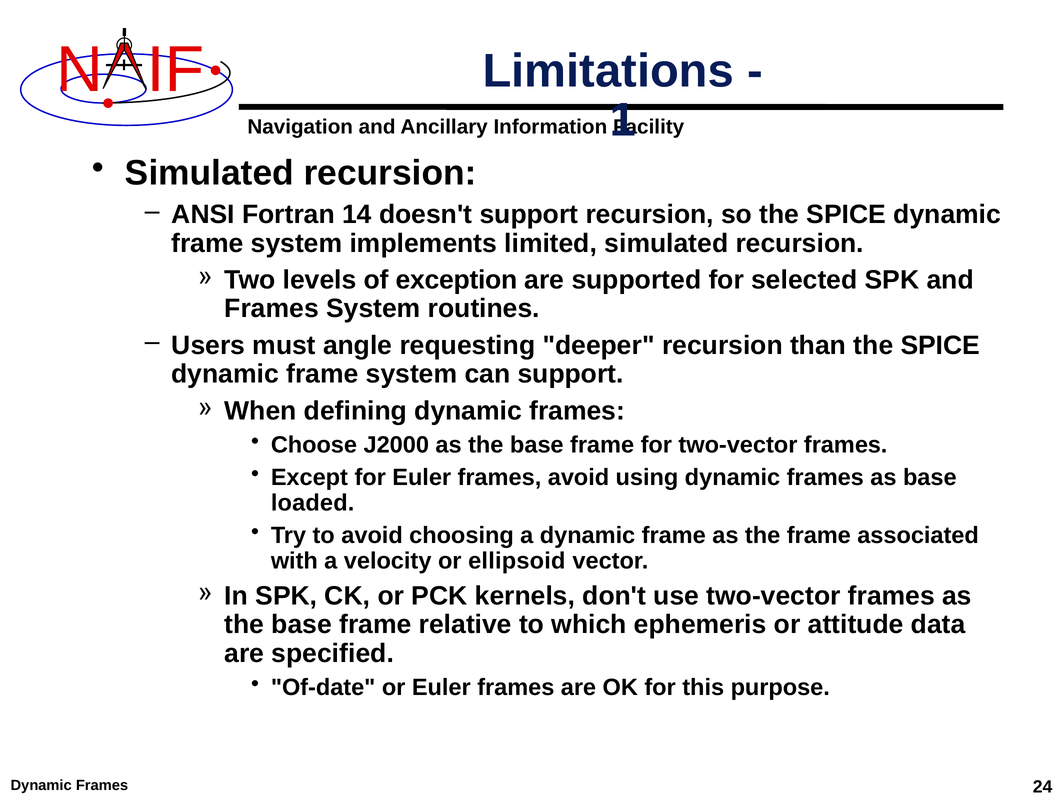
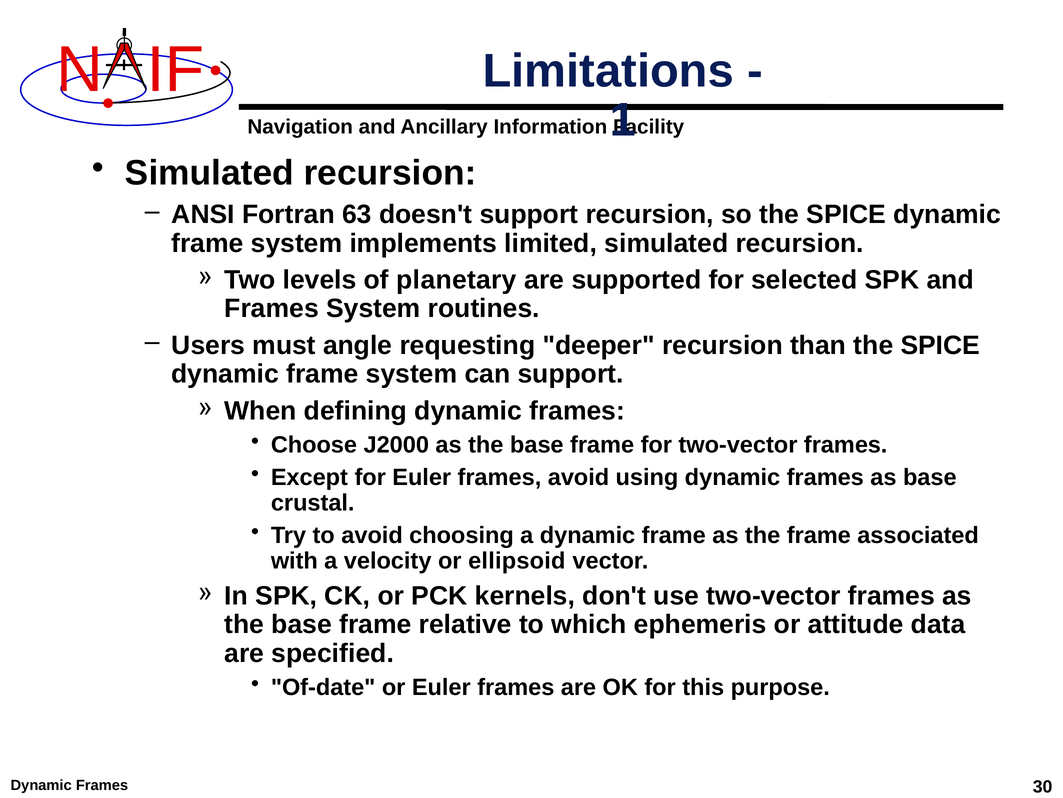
14: 14 -> 63
exception: exception -> planetary
loaded: loaded -> crustal
24: 24 -> 30
